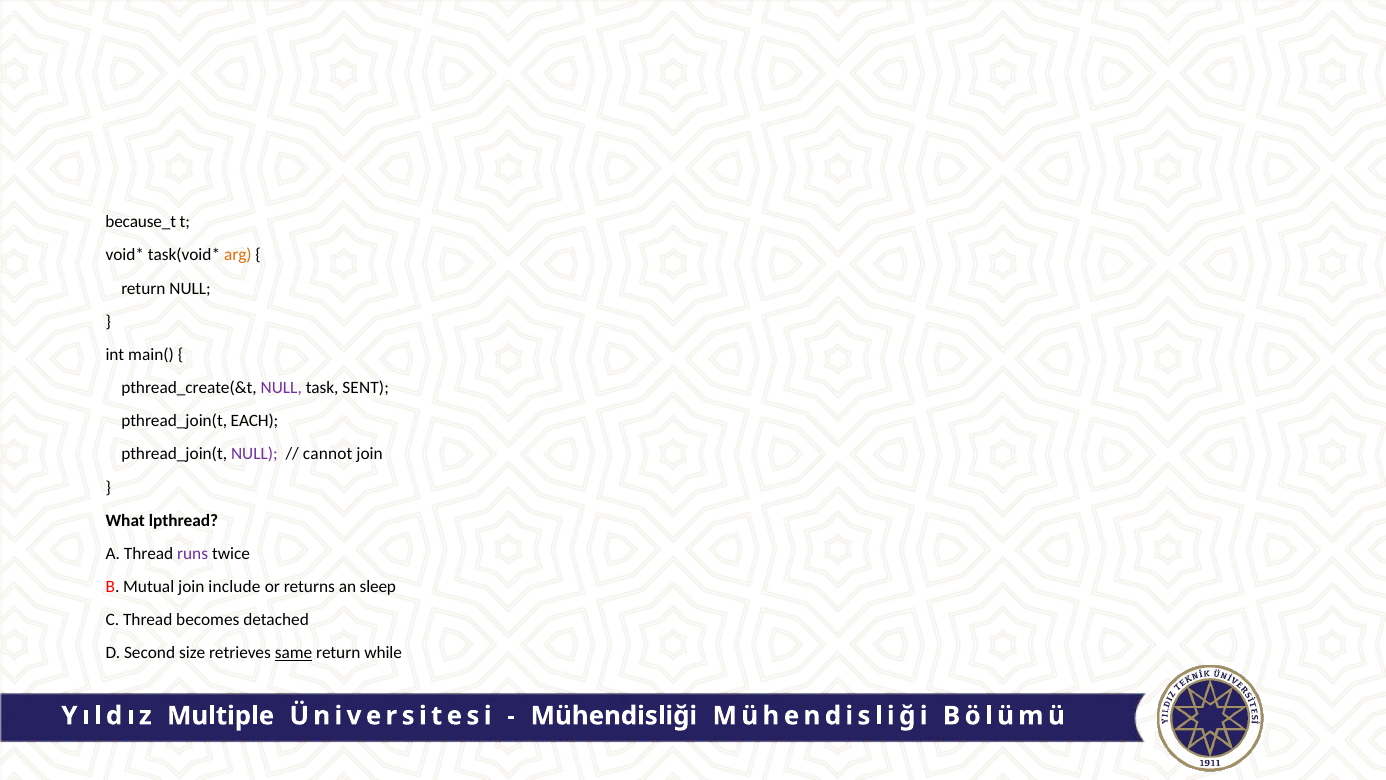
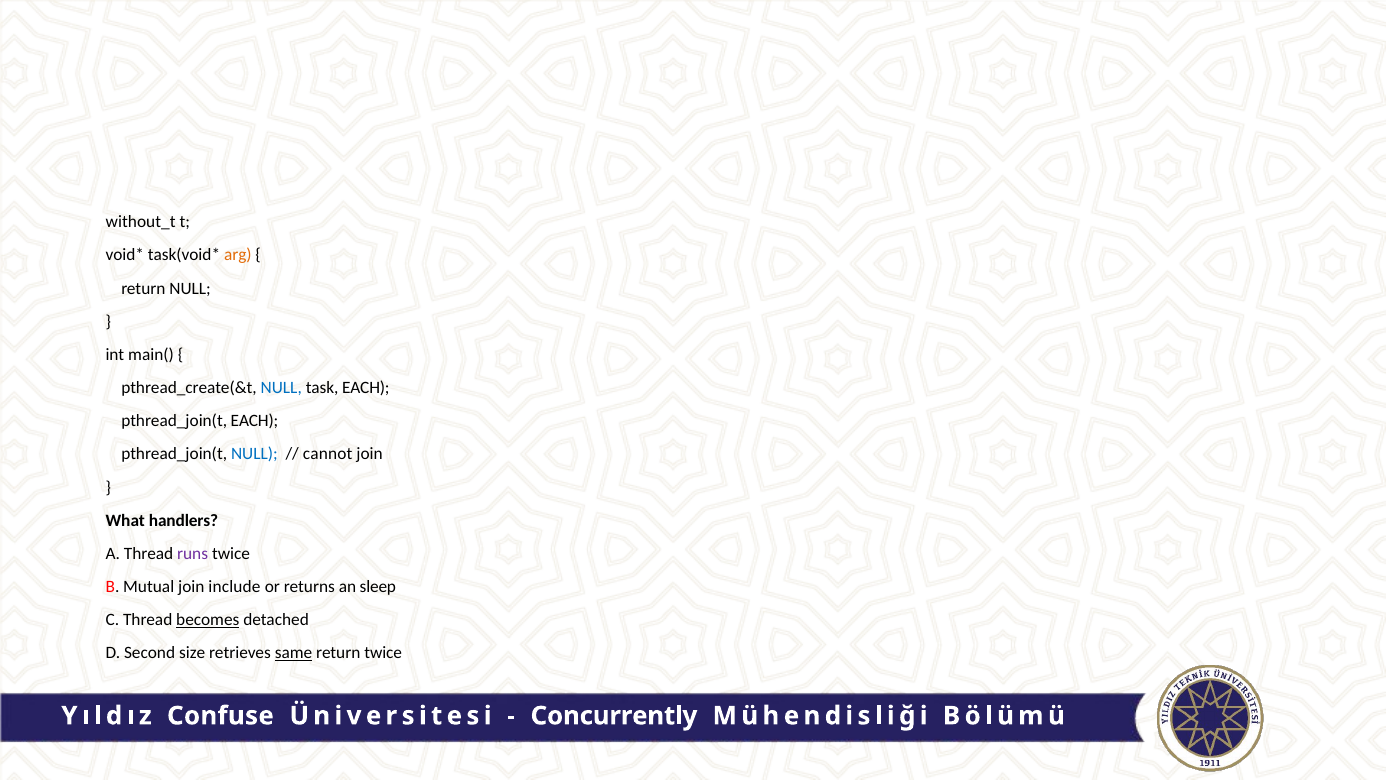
because_t: because_t -> without_t
NULL at (281, 388) colour: purple -> blue
task SENT: SENT -> EACH
NULL at (254, 454) colour: purple -> blue
lpthread: lpthread -> handlers
becomes underline: none -> present
return while: while -> twice
Multiple: Multiple -> Confuse
Mühendisliği at (614, 716): Mühendisliği -> Concurrently
